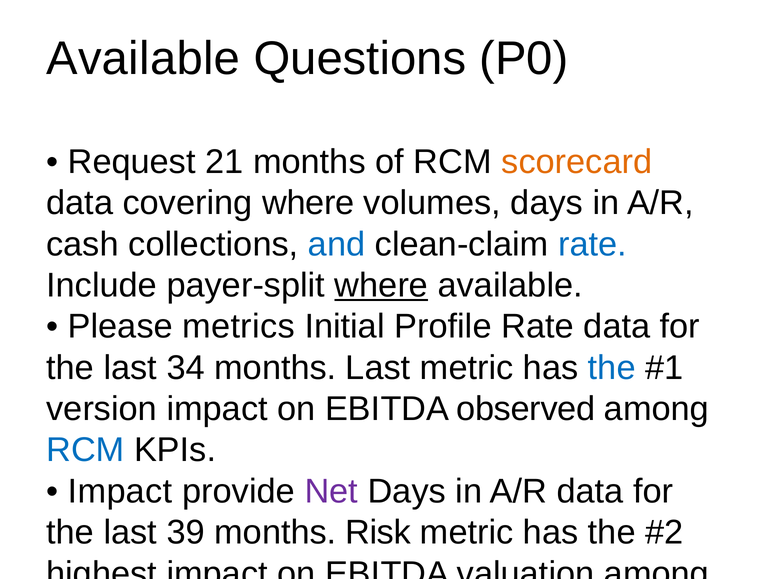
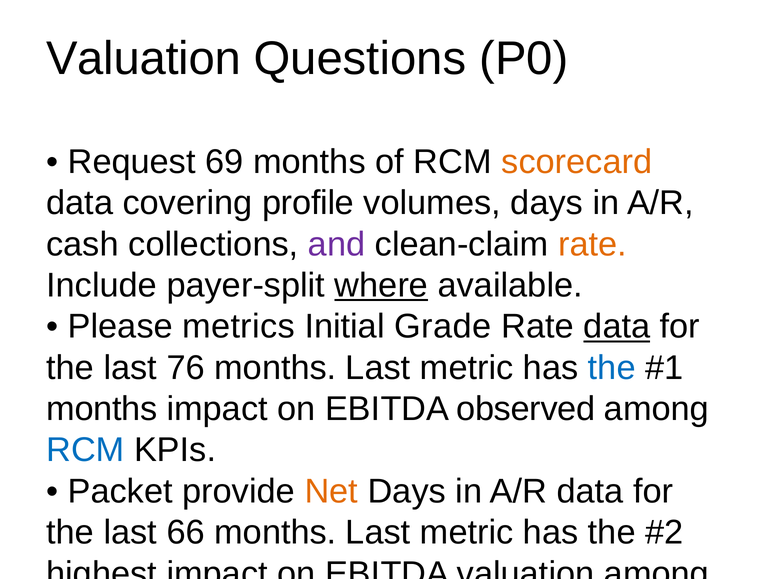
Available at (143, 59): Available -> Valuation
21: 21 -> 69
covering where: where -> profile
and colour: blue -> purple
rate at (593, 245) colour: blue -> orange
Profile: Profile -> Grade
data at (617, 327) underline: none -> present
34: 34 -> 76
version at (102, 410): version -> months
Impact at (120, 492): Impact -> Packet
Net at (331, 492) colour: purple -> orange
39: 39 -> 66
Risk at (378, 533): Risk -> Last
